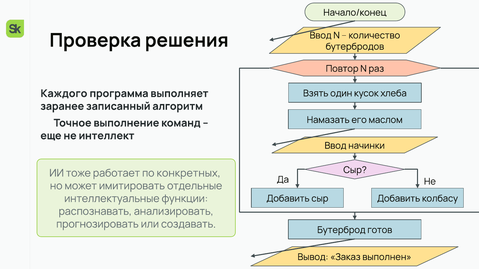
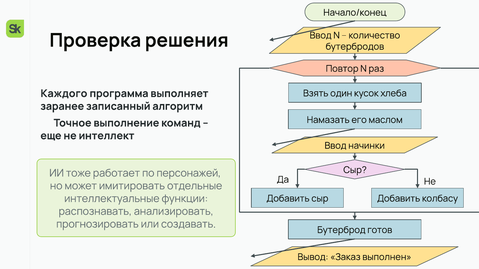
конкретных: конкретных -> персонажей
